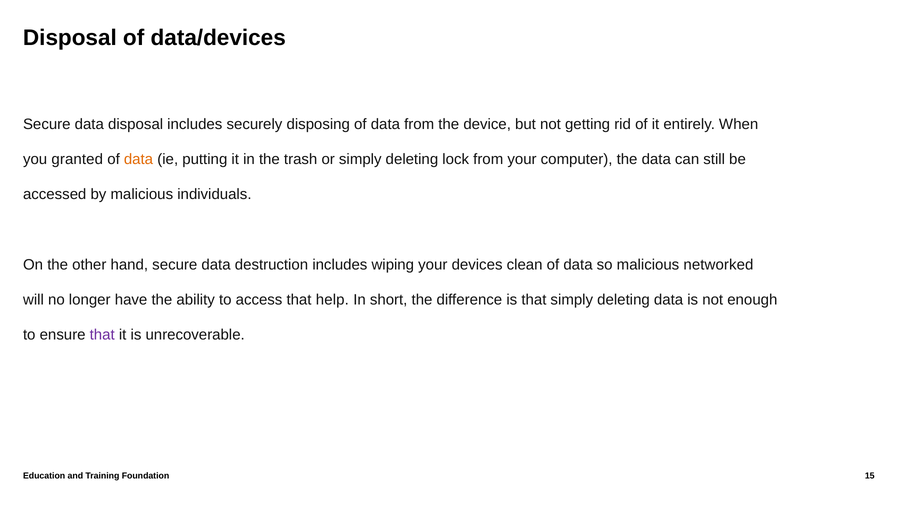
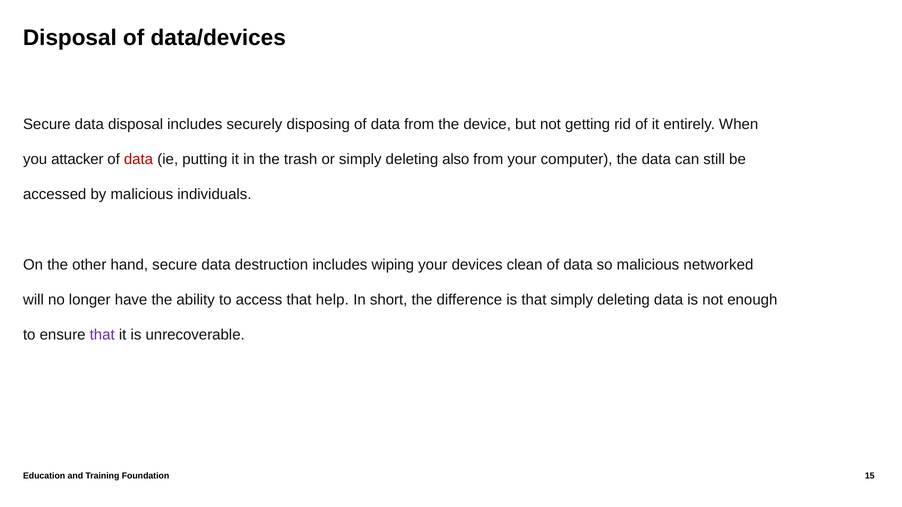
granted: granted -> attacker
data at (138, 159) colour: orange -> red
lock: lock -> also
